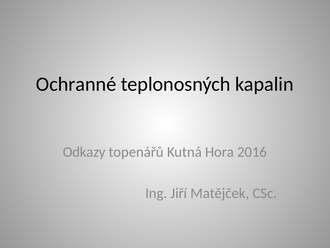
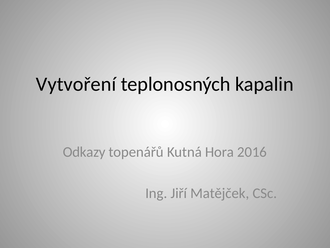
Ochranné: Ochranné -> Vytvoření
